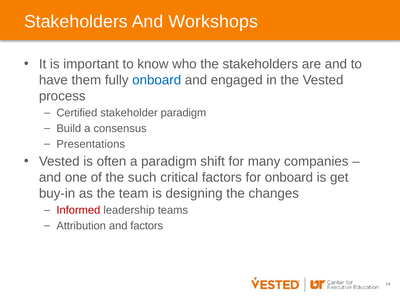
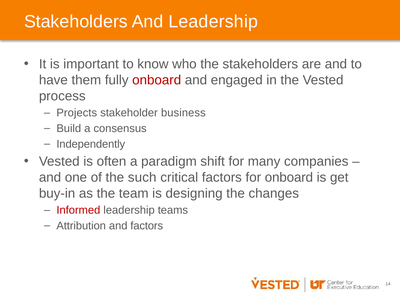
And Workshops: Workshops -> Leadership
onboard at (157, 80) colour: blue -> red
Certified: Certified -> Projects
stakeholder paradigm: paradigm -> business
Presentations: Presentations -> Independently
